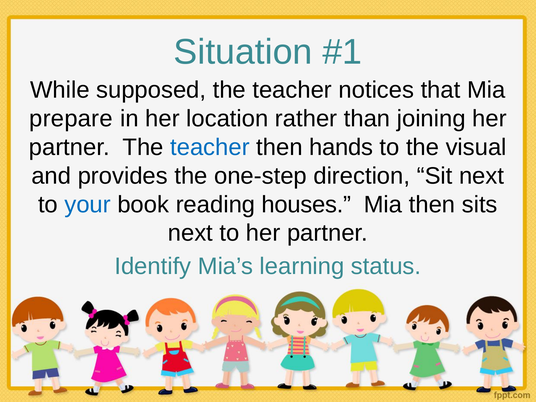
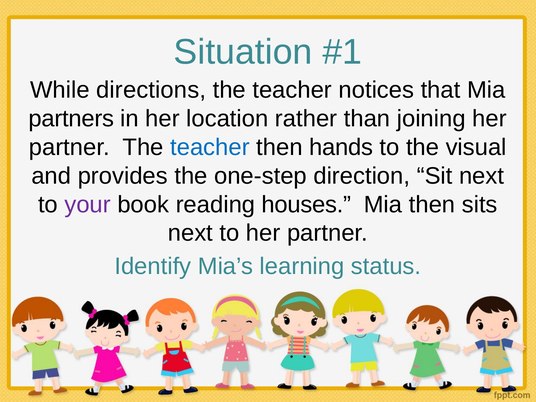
supposed: supposed -> directions
prepare: prepare -> partners
your colour: blue -> purple
